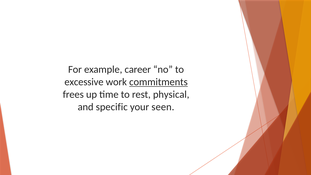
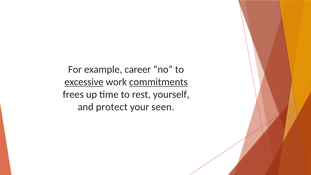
excessive underline: none -> present
physical: physical -> yourself
specific: specific -> protect
